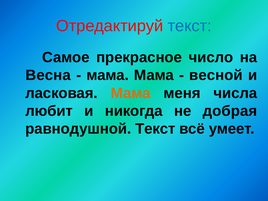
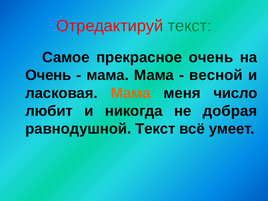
текст at (190, 26) colour: blue -> green
прекрасное число: число -> очень
Весна at (48, 75): Весна -> Очень
числа: числа -> число
